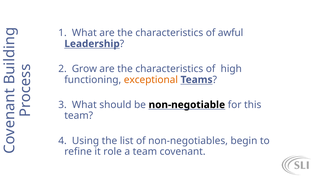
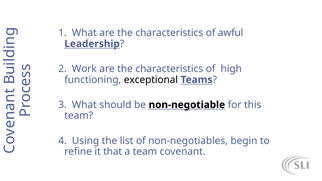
Grow: Grow -> Work
exceptional colour: orange -> black
role: role -> that
